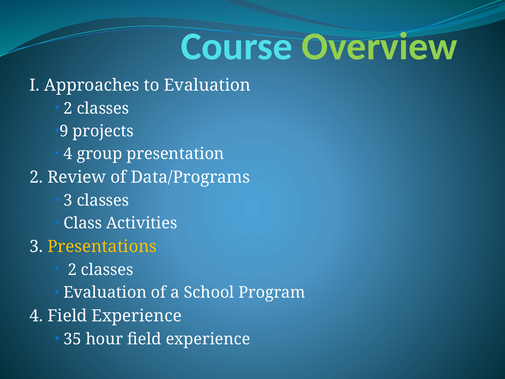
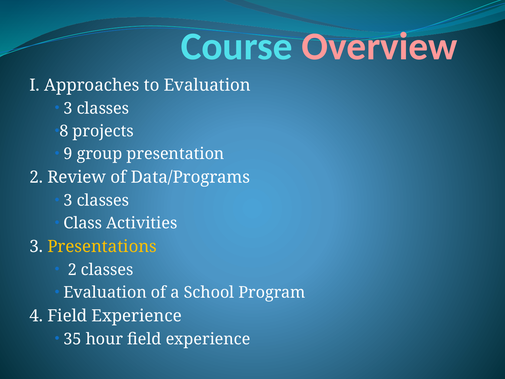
Overview colour: light green -> pink
2 at (68, 108): 2 -> 3
9: 9 -> 8
4 at (68, 154): 4 -> 9
